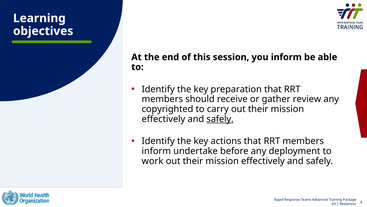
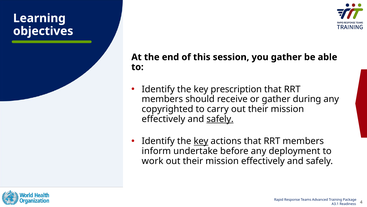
you inform: inform -> gather
preparation: preparation -> prescription
review: review -> during
key at (201, 141) underline: none -> present
